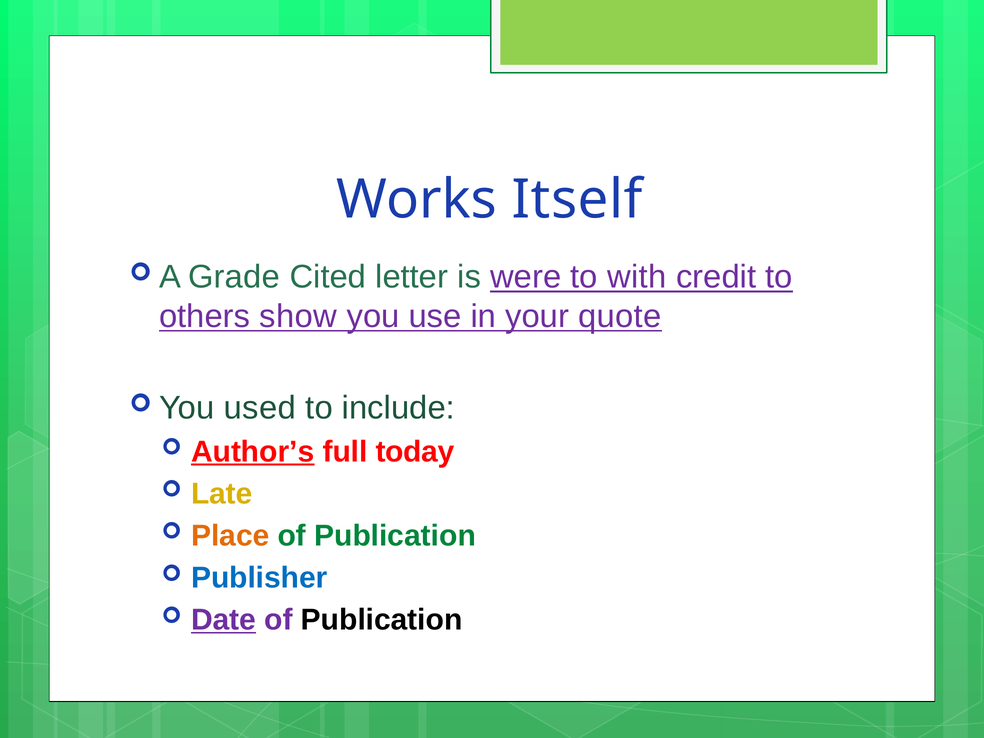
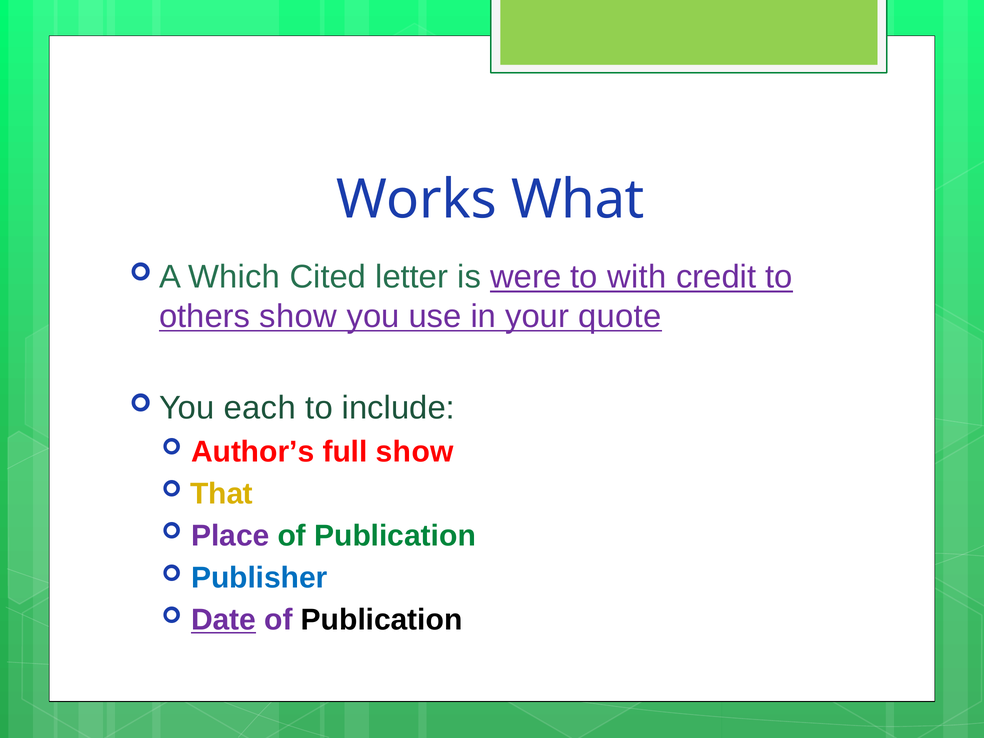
Itself: Itself -> What
Grade: Grade -> Which
used: used -> each
Author’s underline: present -> none
full today: today -> show
Late: Late -> That
Place colour: orange -> purple
